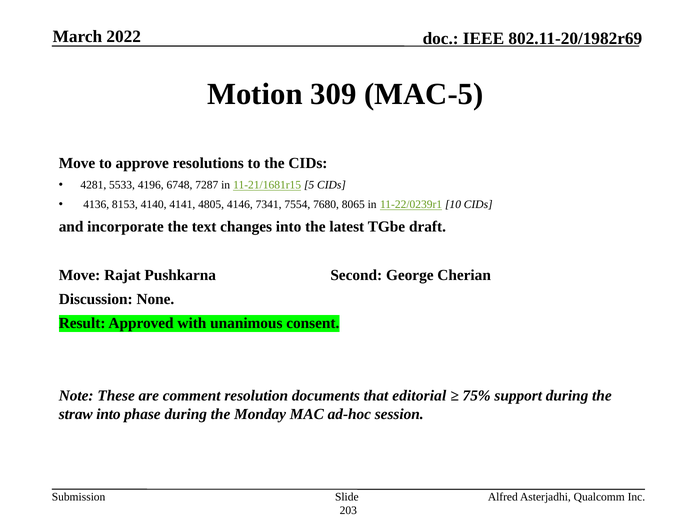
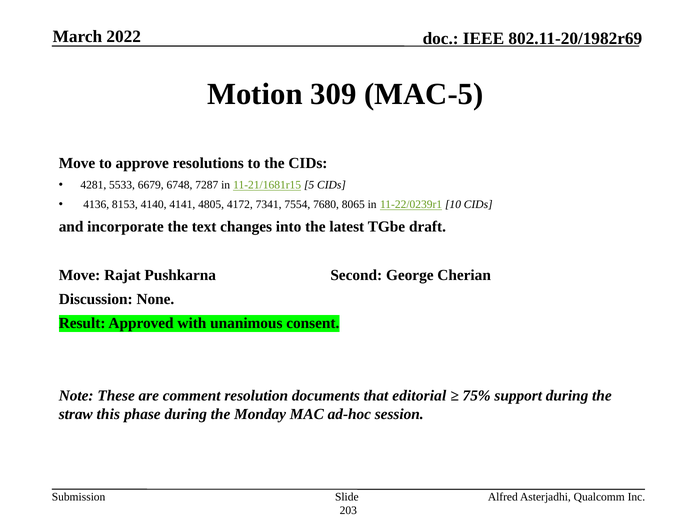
4196: 4196 -> 6679
4146: 4146 -> 4172
straw into: into -> this
